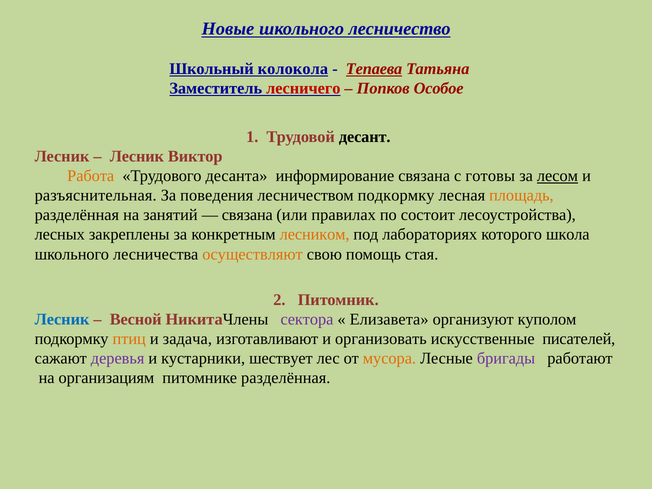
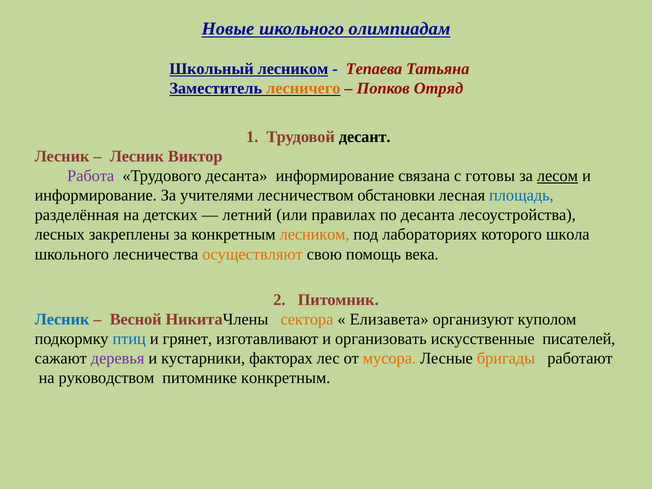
лесничество: лесничество -> олимпиадам
Школьный колокола: колокола -> лесником
Тепаева underline: present -> none
лесничего colour: red -> orange
Особое: Особое -> Отряд
Работа colour: orange -> purple
разъяснительная at (96, 195): разъяснительная -> информирование
поведения: поведения -> учителями
лесничеством подкормку: подкормку -> обстановки
площадь colour: orange -> blue
занятий: занятий -> детских
связана at (247, 215): связана -> летний
по состоит: состоит -> десанта
стая: стая -> века
сектора colour: purple -> orange
птиц colour: orange -> blue
задача: задача -> грянет
шествует: шествует -> факторах
бригады colour: purple -> orange
организациям: организациям -> руководством
питомнике разделённая: разделённая -> конкретным
